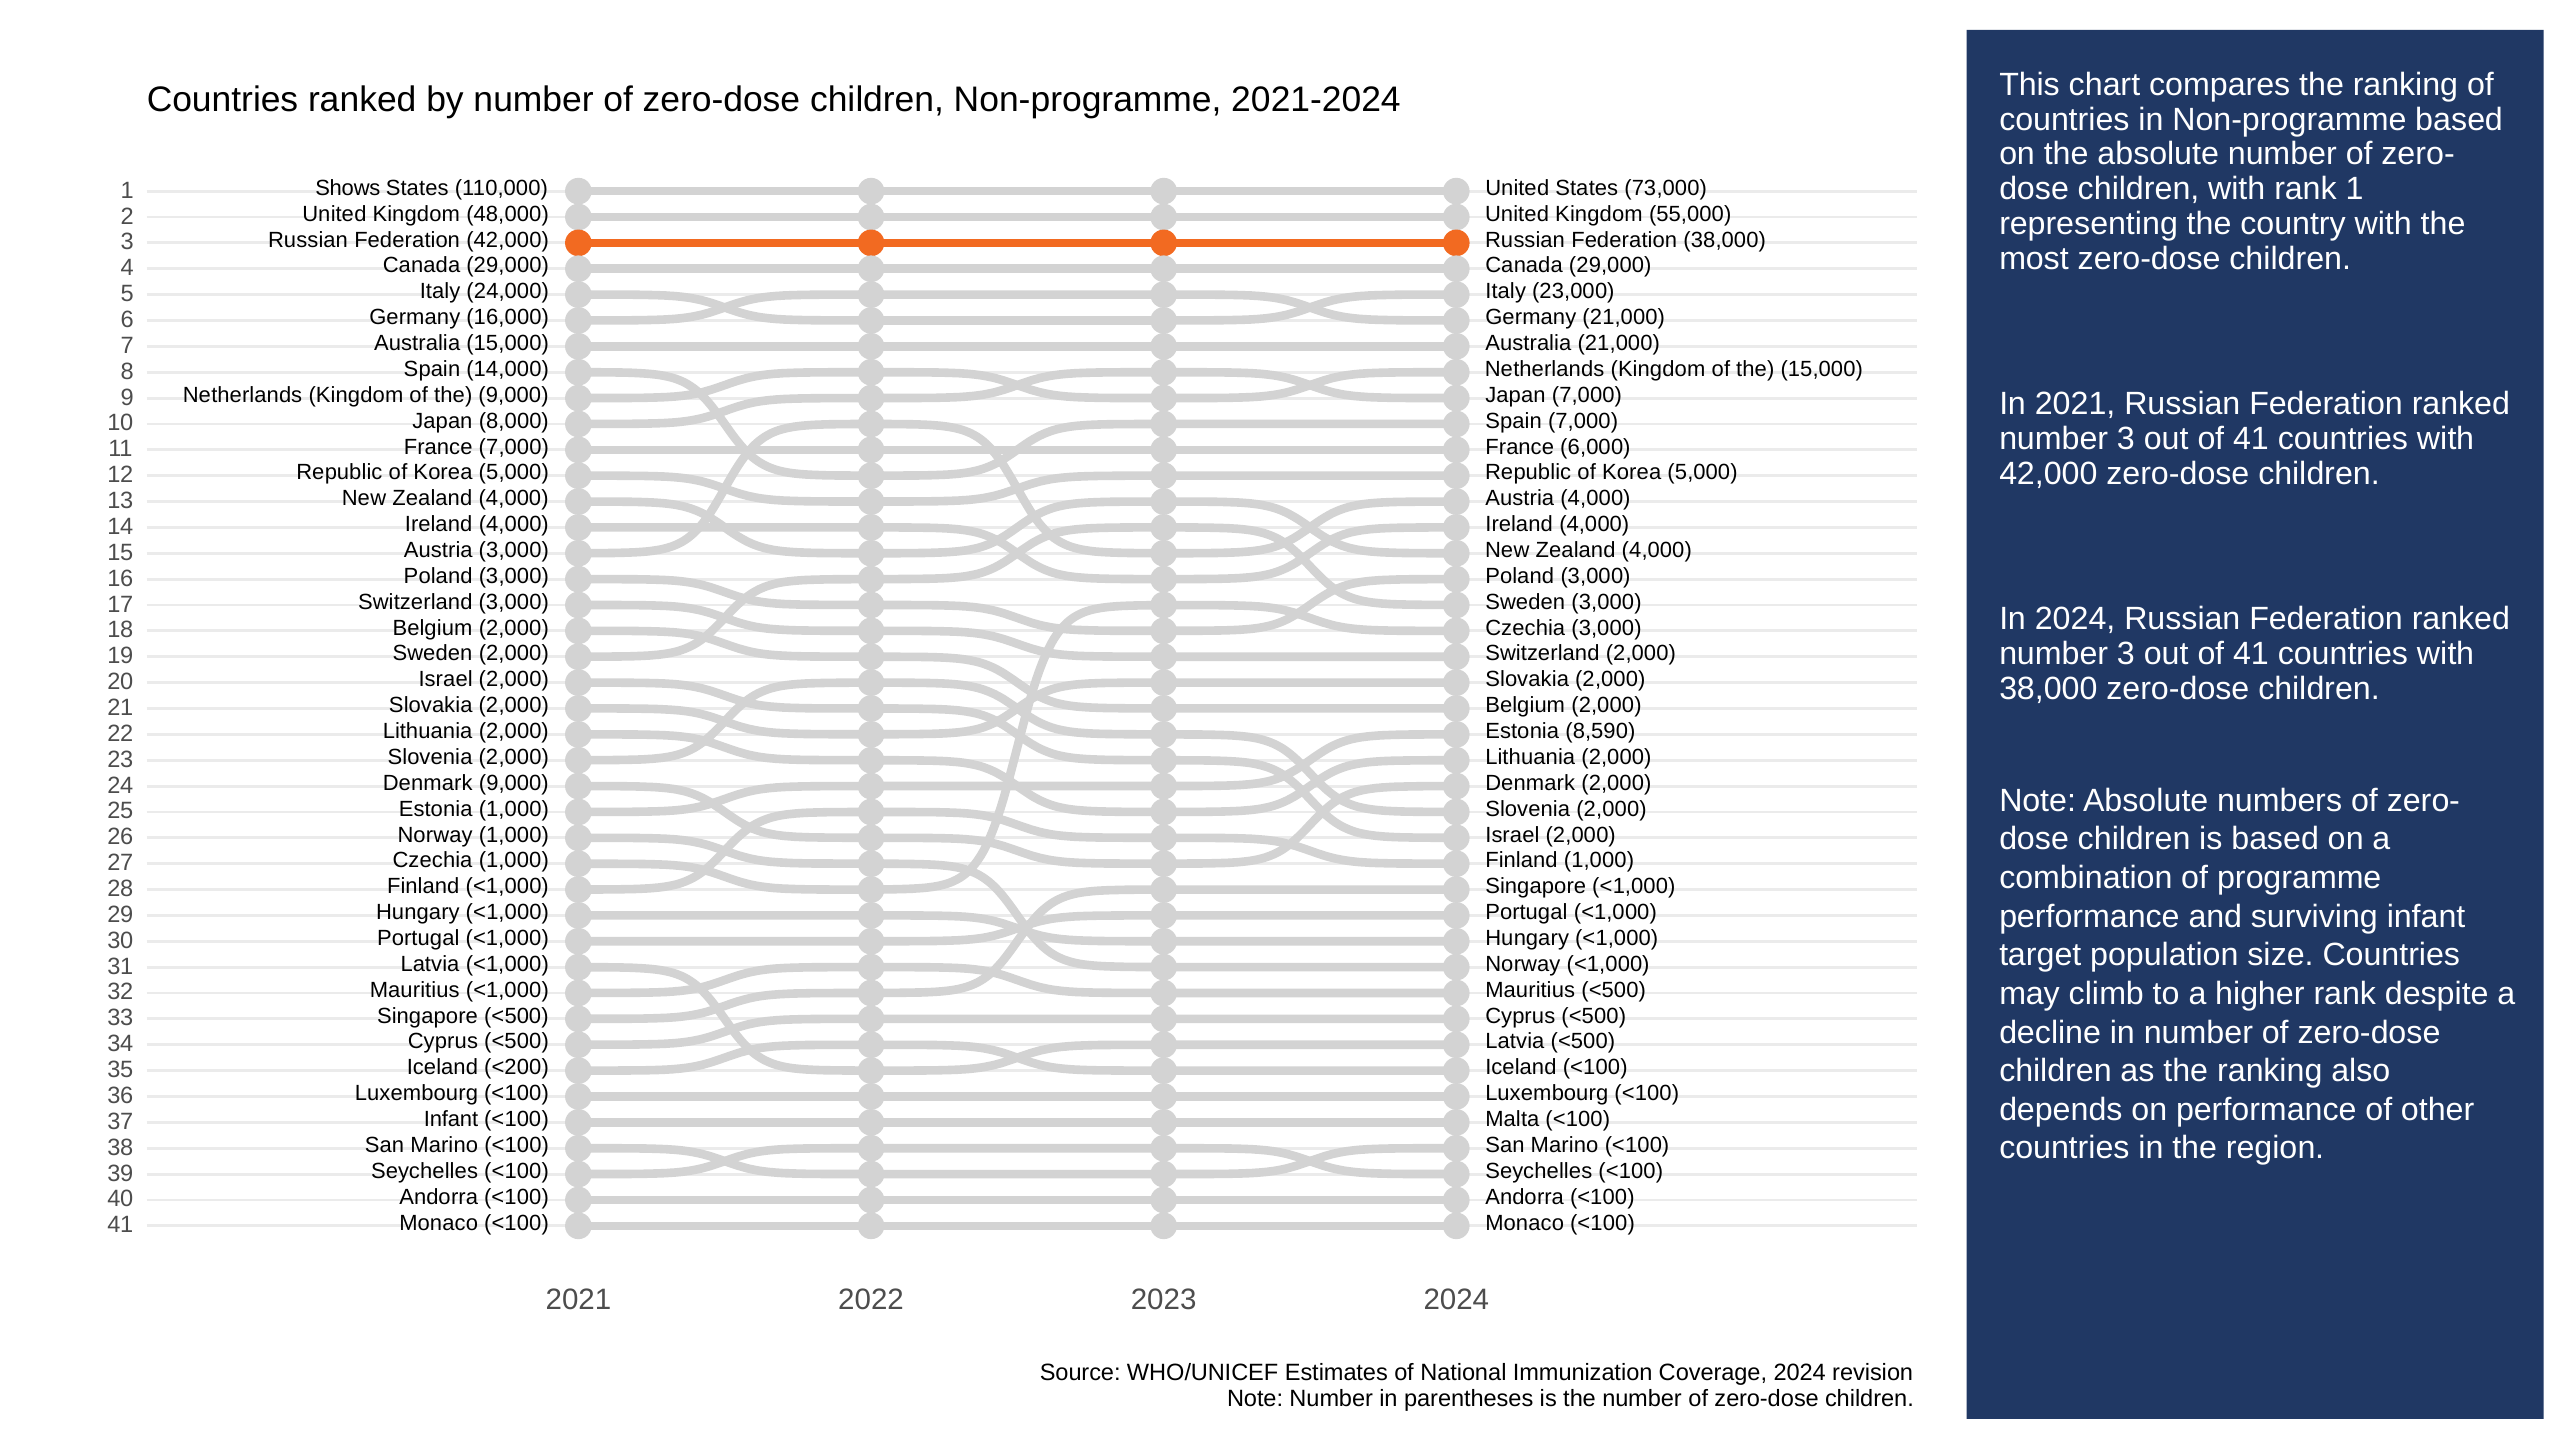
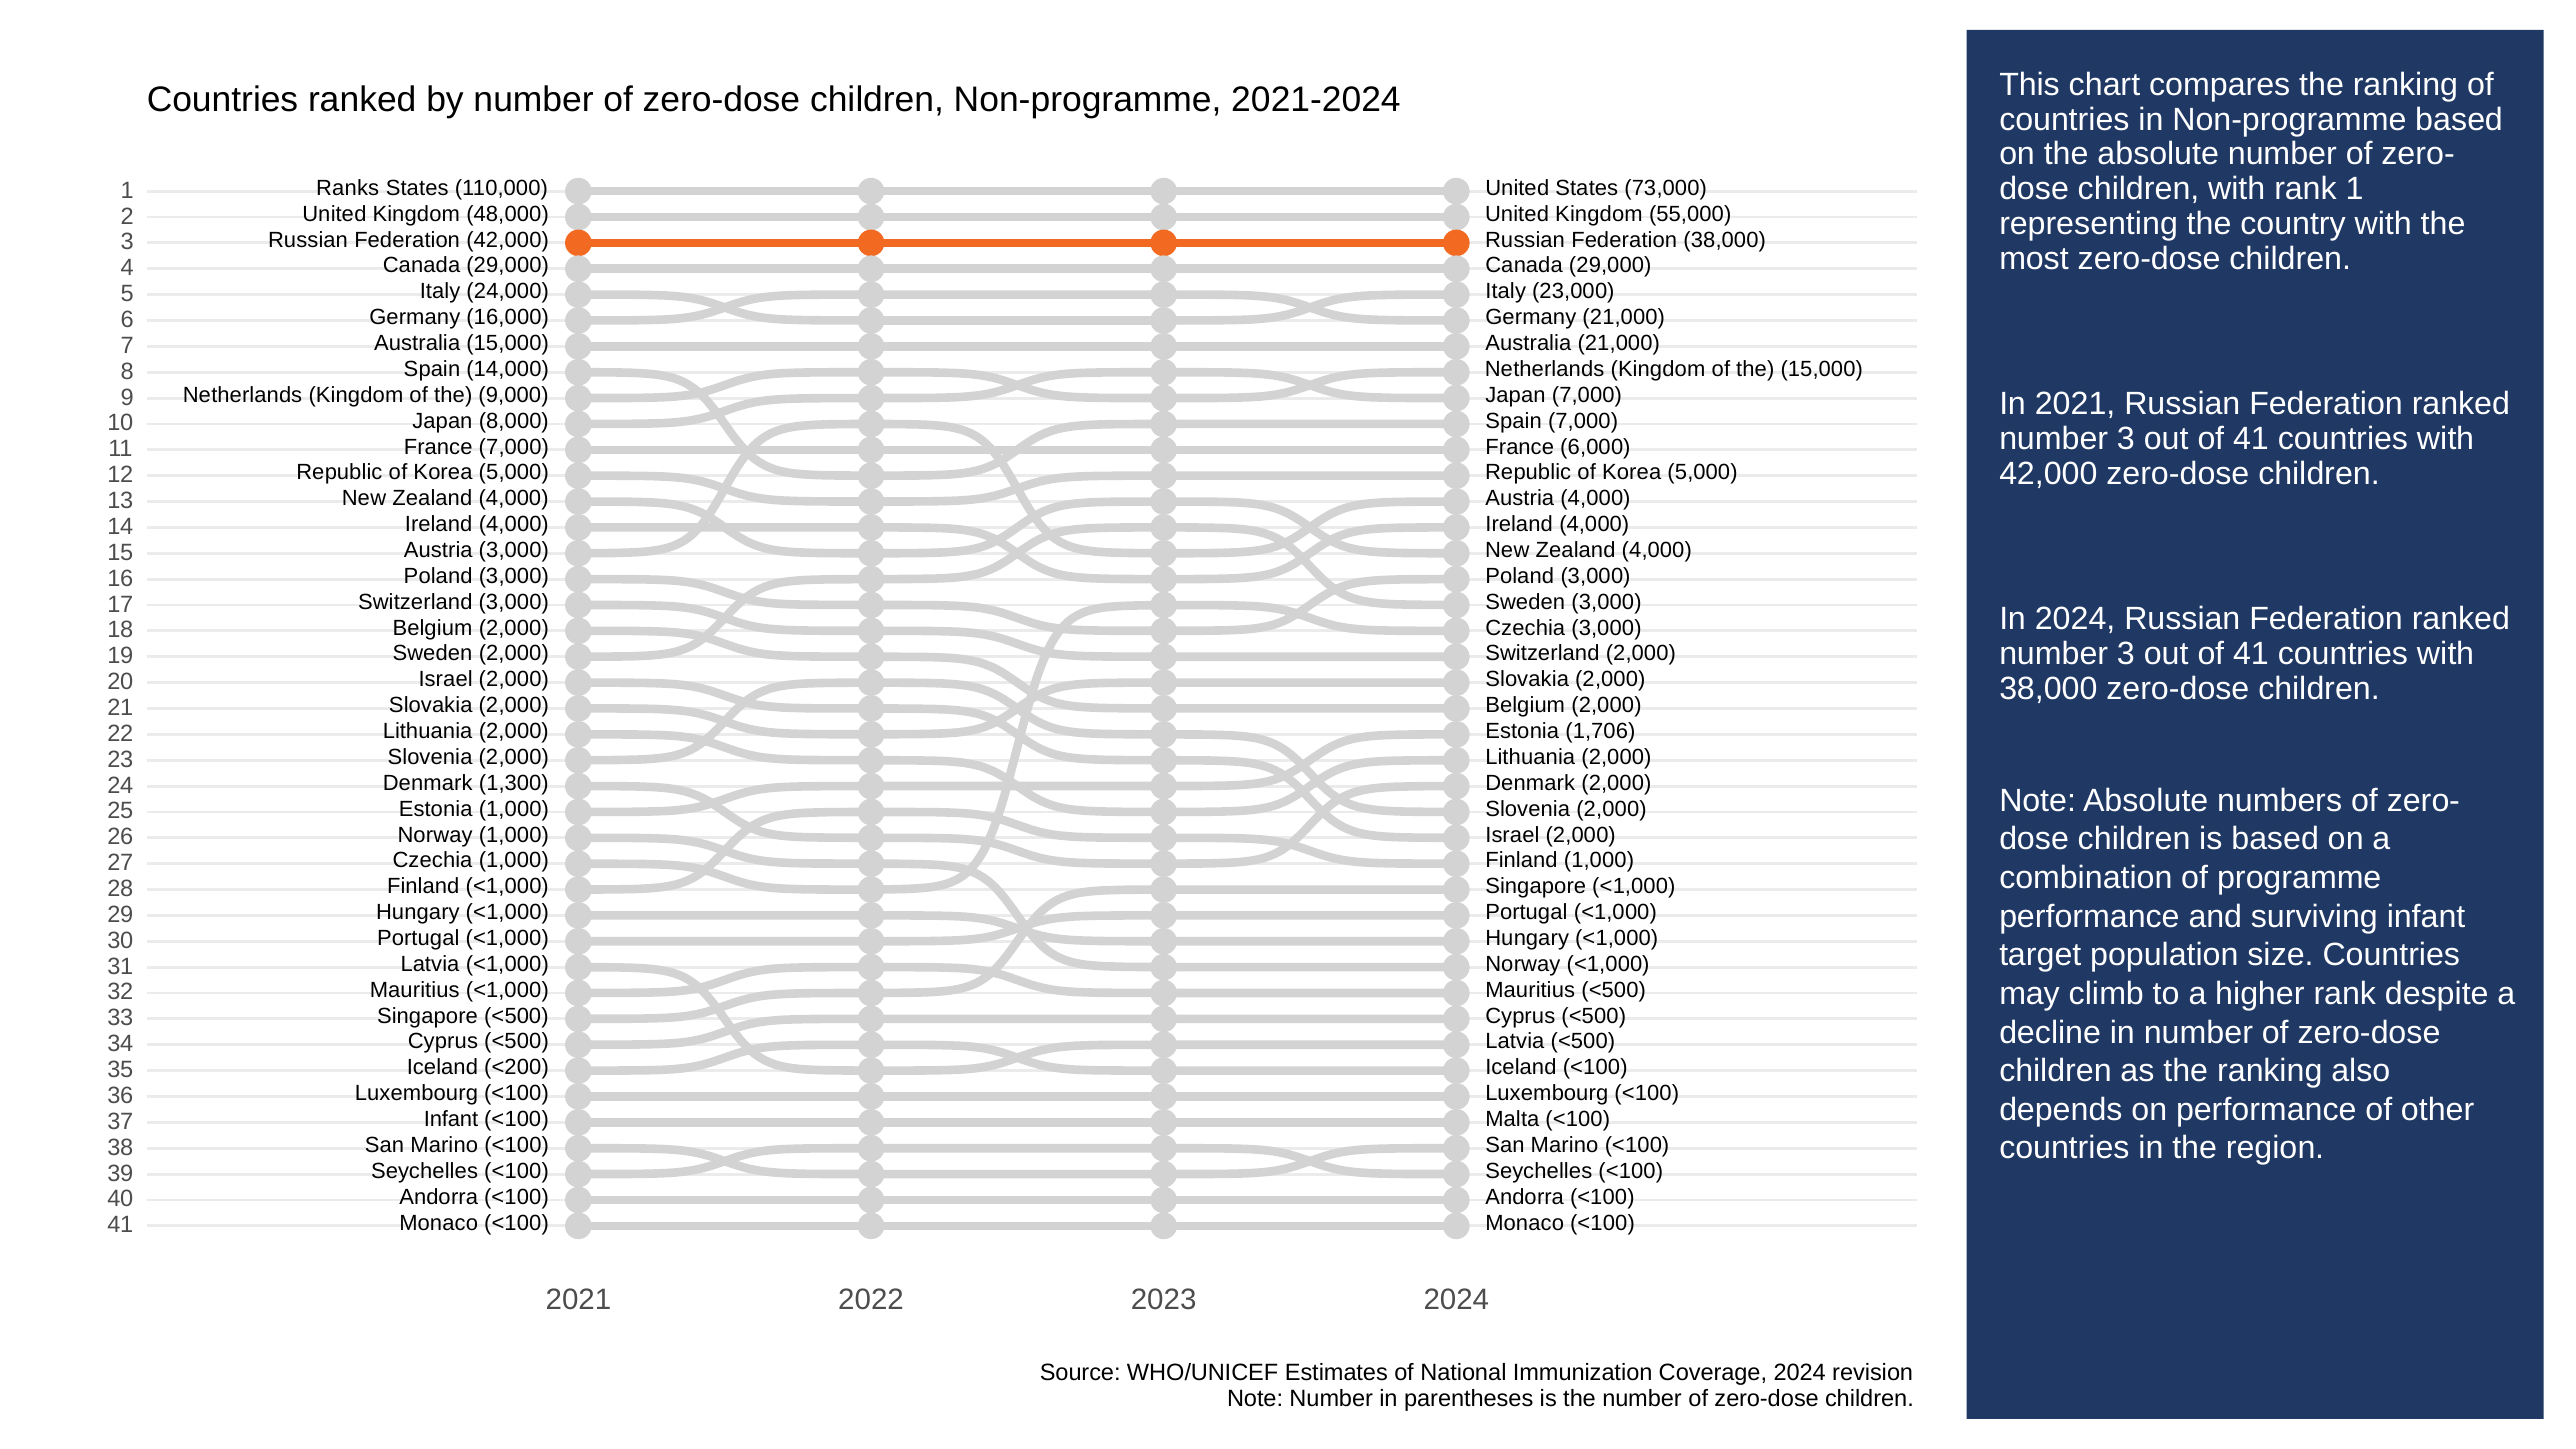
Shows: Shows -> Ranks
8,590: 8,590 -> 1,706
Denmark 9,000: 9,000 -> 1,300
